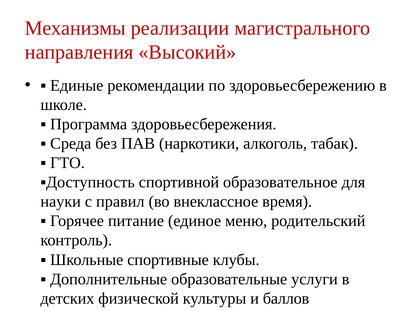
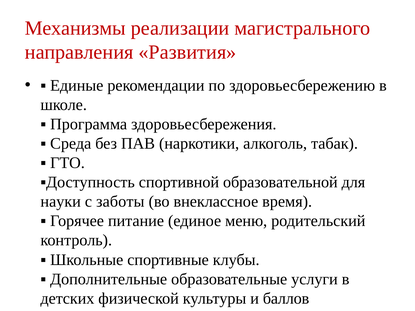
Высокий: Высокий -> Развития
образовательное: образовательное -> образовательной
правил: правил -> заботы
